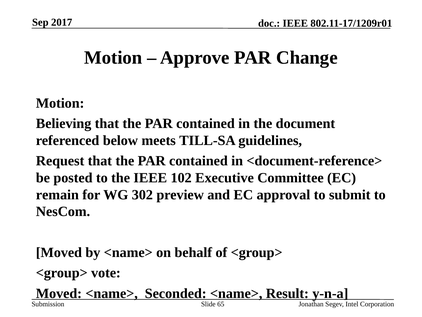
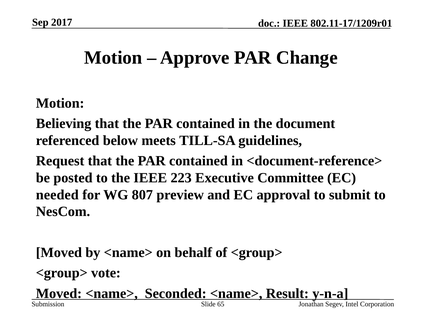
102: 102 -> 223
remain: remain -> needed
302: 302 -> 807
